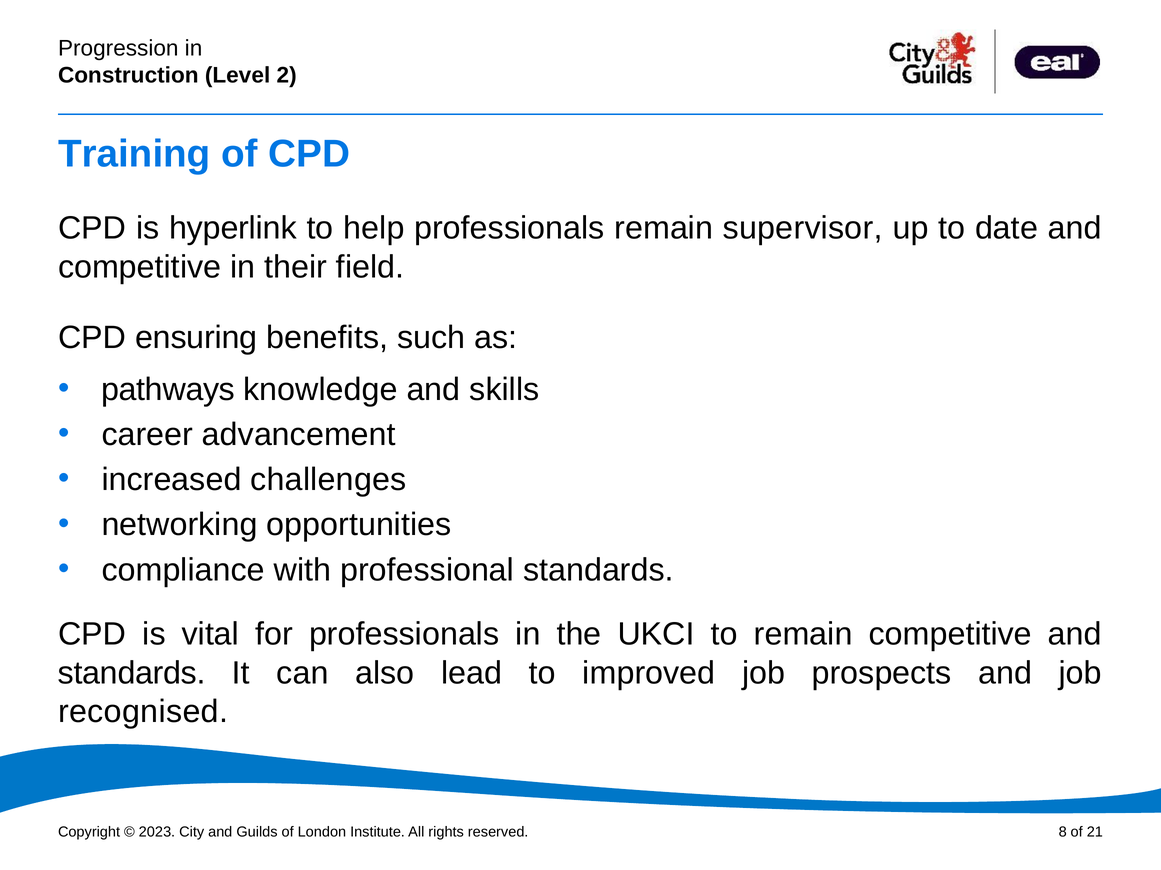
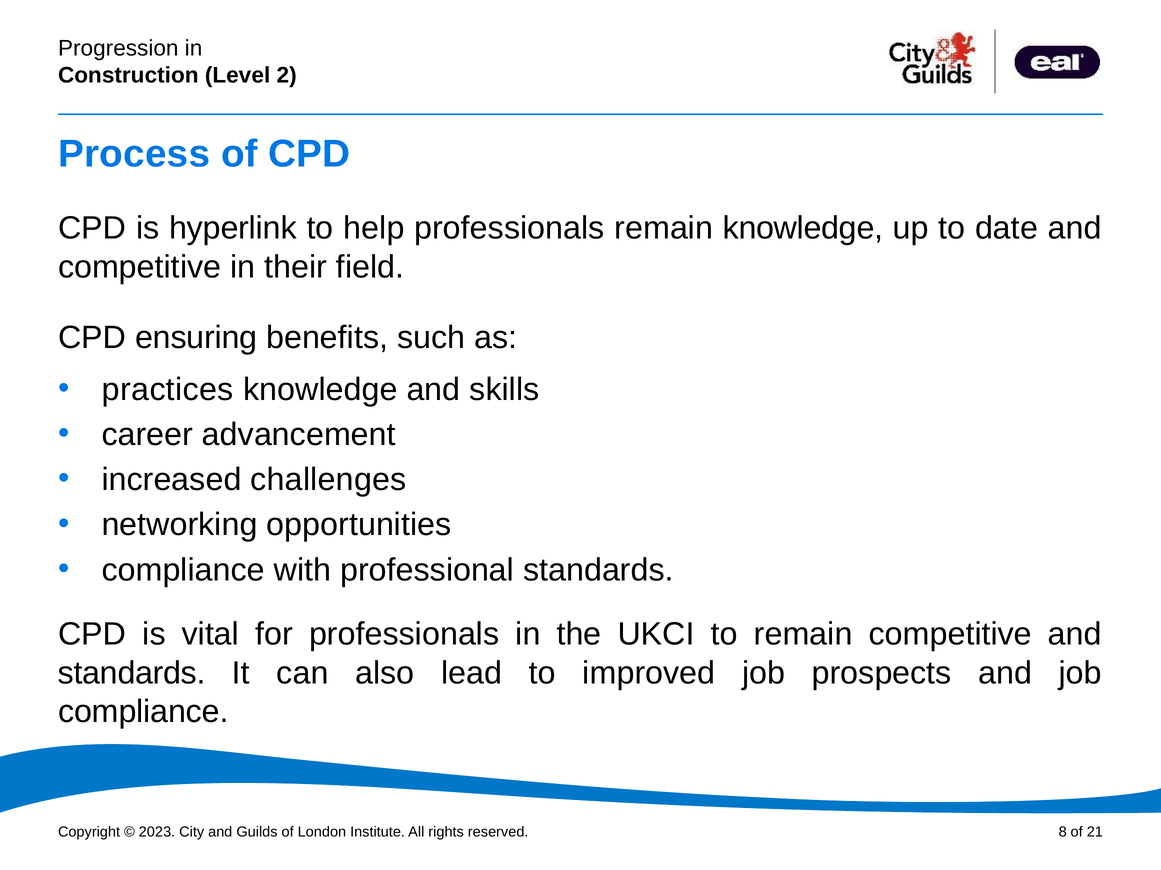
Training: Training -> Process
remain supervisor: supervisor -> knowledge
pathways: pathways -> practices
recognised at (143, 712): recognised -> compliance
